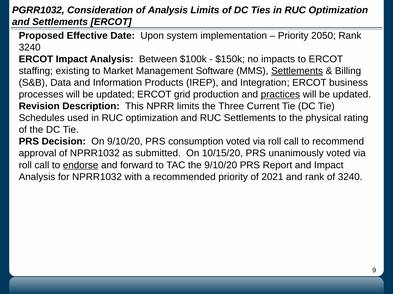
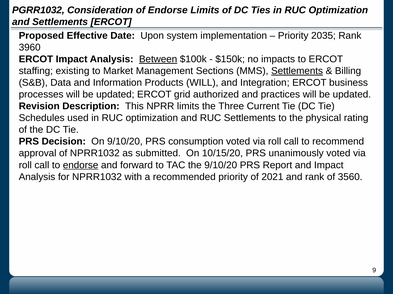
of Analysis: Analysis -> Endorse
2050: 2050 -> 2035
3240 at (30, 48): 3240 -> 3960
Between underline: none -> present
Software: Software -> Sections
Products IREP: IREP -> WILL
production: production -> authorized
practices underline: present -> none
of 3240: 3240 -> 3560
